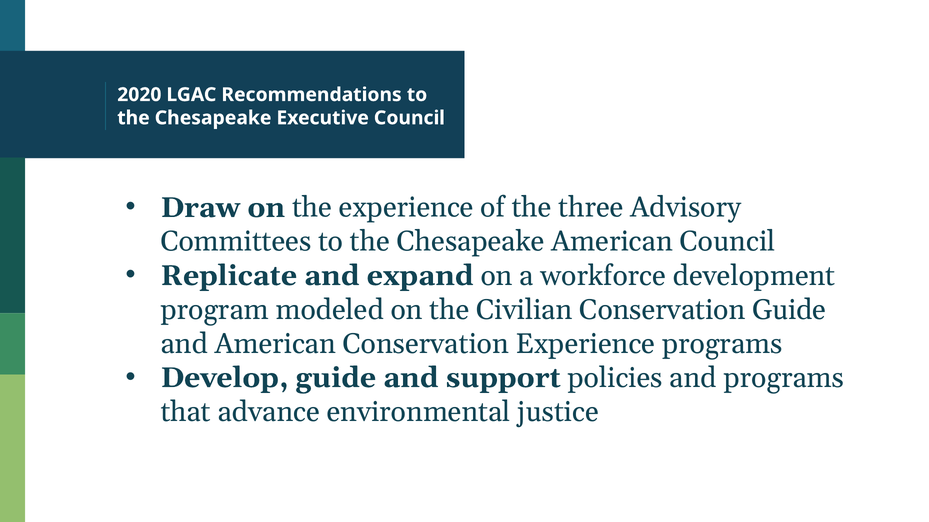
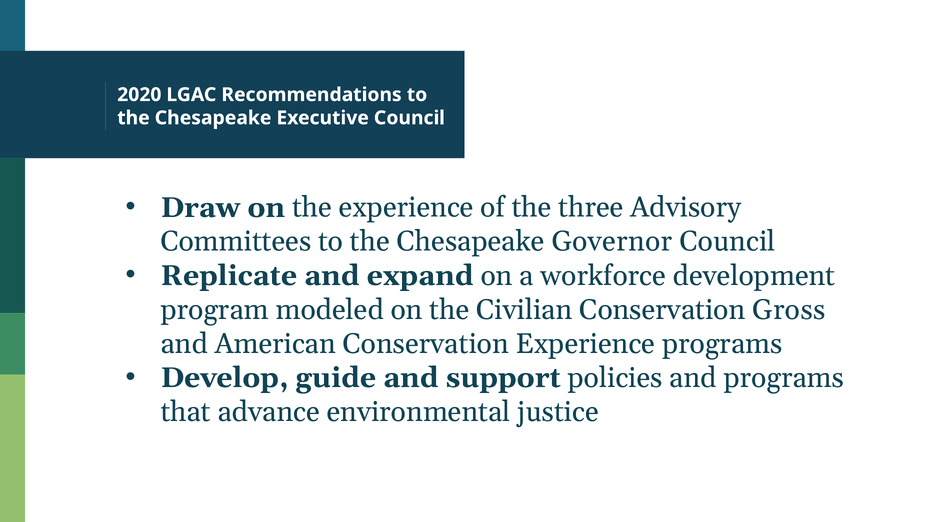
Chesapeake American: American -> Governor
Conservation Guide: Guide -> Gross
